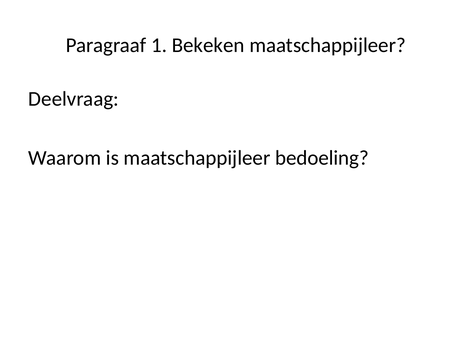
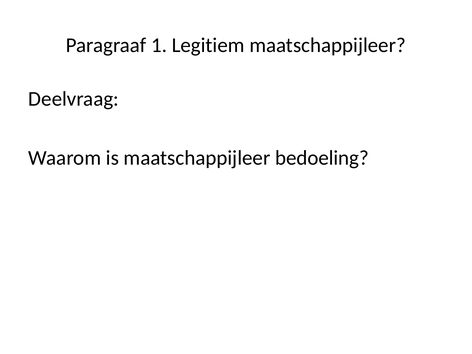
Bekeken: Bekeken -> Legitiem
